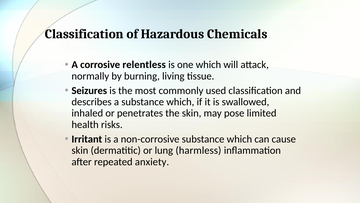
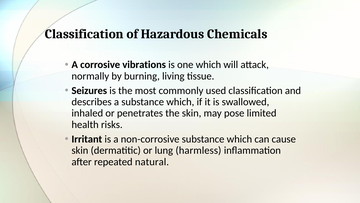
relentless: relentless -> vibrations
anxiety: anxiety -> natural
